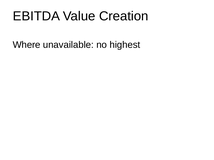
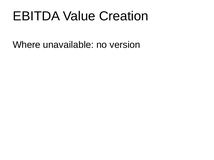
highest: highest -> version
